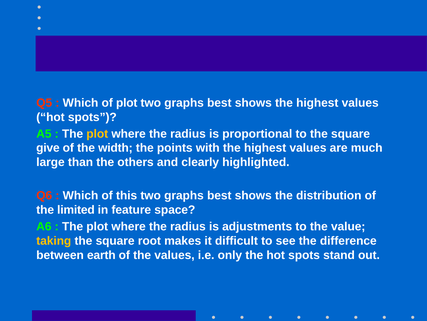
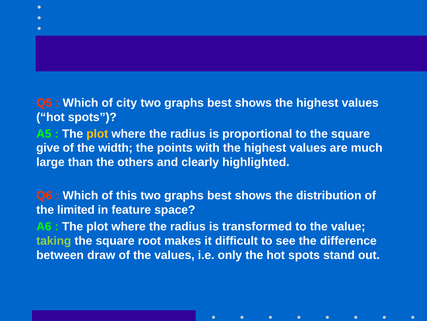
of plot: plot -> city
adjustments: adjustments -> transformed
taking colour: yellow -> light green
earth: earth -> draw
